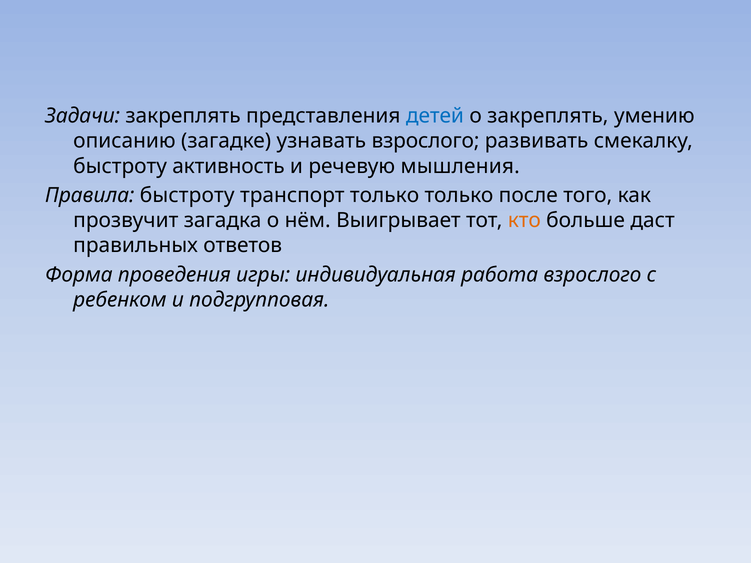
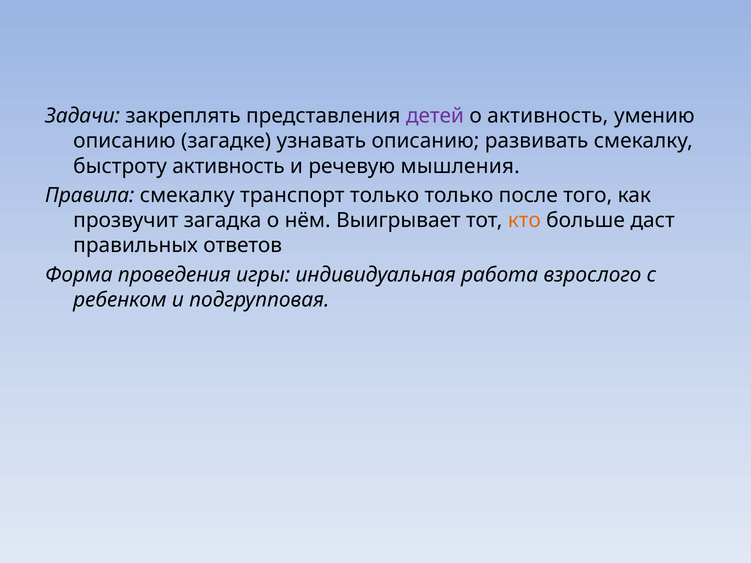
детей colour: blue -> purple
о закреплять: закреплять -> активность
узнавать взрослого: взрослого -> описанию
Правила быстроту: быстроту -> смекалку
